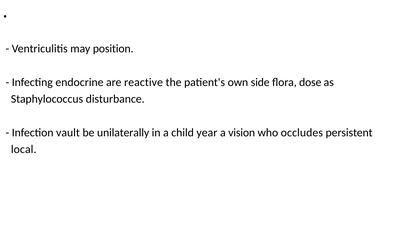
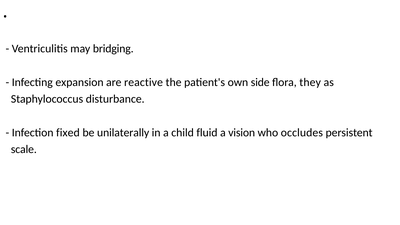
position: position -> bridging
endocrine: endocrine -> expansion
dose: dose -> they
vault: vault -> fixed
year: year -> fluid
local: local -> scale
